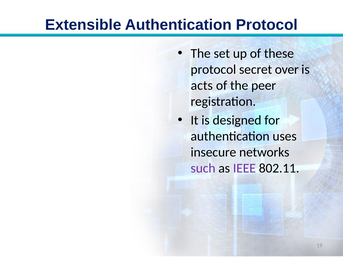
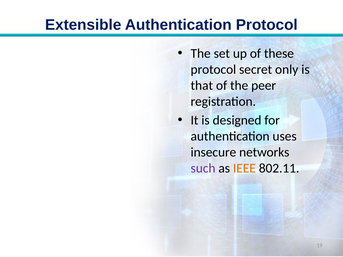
over: over -> only
acts: acts -> that
IEEE colour: purple -> orange
